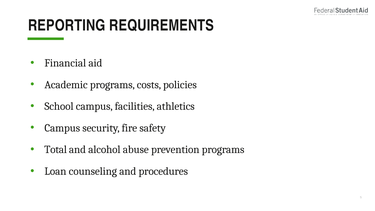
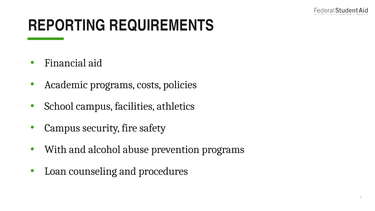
Total: Total -> With
